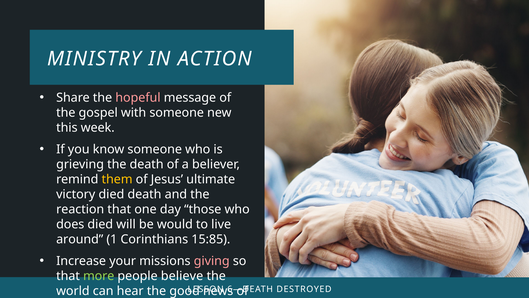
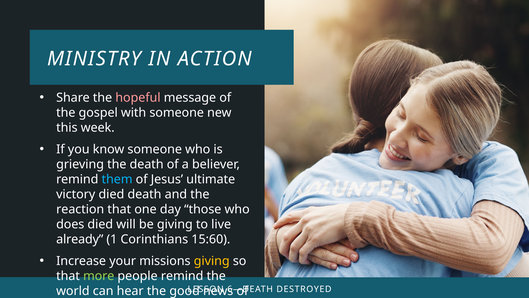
them colour: yellow -> light blue
be would: would -> giving
around: around -> already
15:85: 15:85 -> 15:60
giving at (212, 261) colour: pink -> yellow
people believe: believe -> remind
